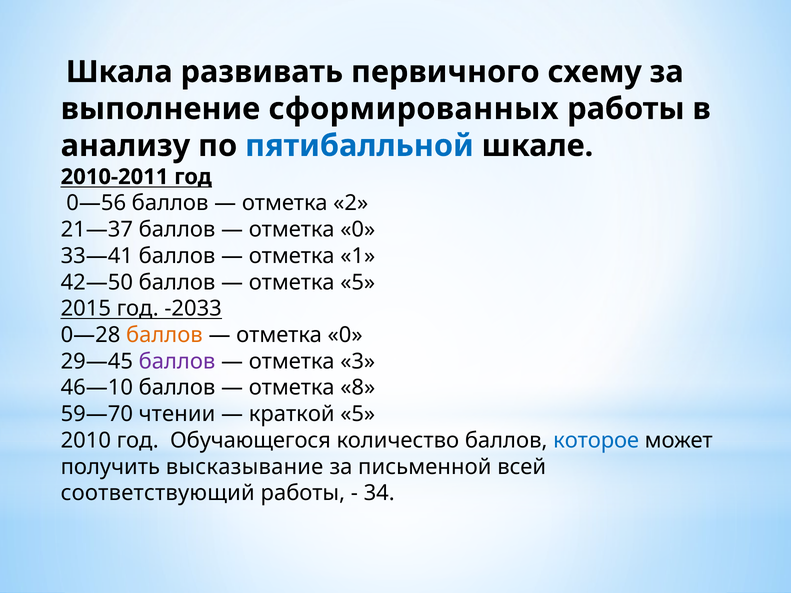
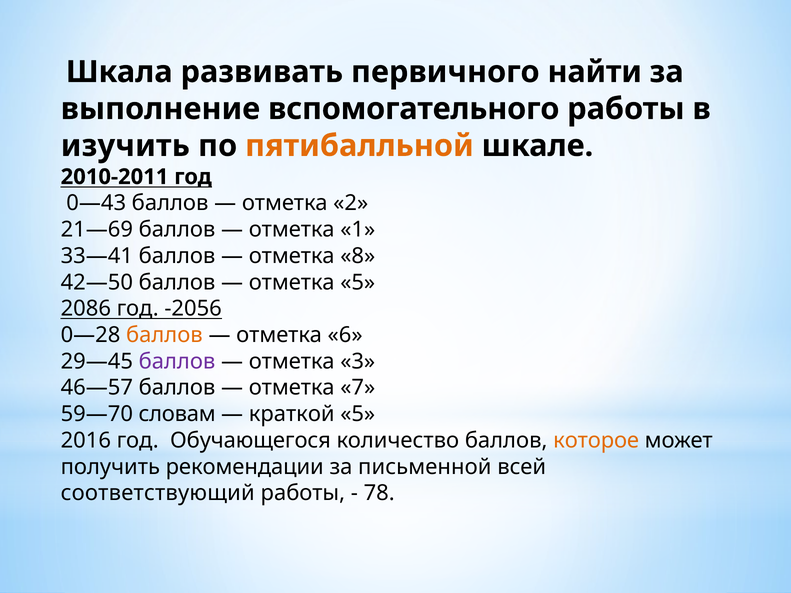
схему: схему -> найти
сформированных: сформированных -> вспомогательного
анализу: анализу -> изучить
пятибалльной colour: blue -> orange
0—56: 0—56 -> 0—43
21—37: 21—37 -> 21—69
0 at (358, 230): 0 -> 1
1: 1 -> 8
2015: 2015 -> 2086
-2033: -2033 -> -2056
0 at (345, 335): 0 -> 6
46—10: 46—10 -> 46—57
8: 8 -> 7
чтении: чтении -> словам
2010: 2010 -> 2016
которое colour: blue -> orange
высказывание: высказывание -> рекомендации
34: 34 -> 78
